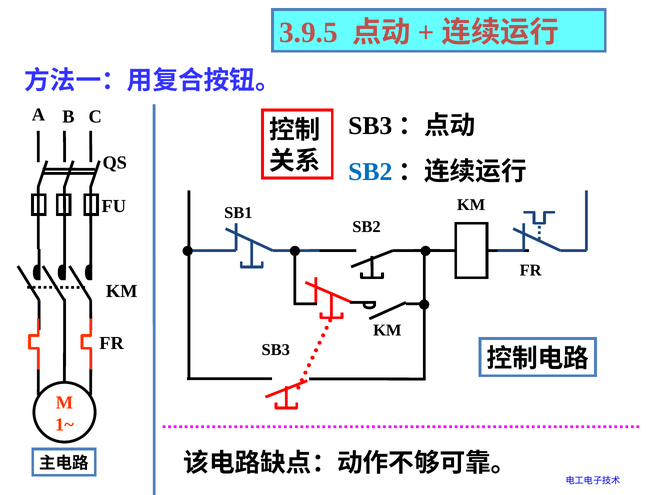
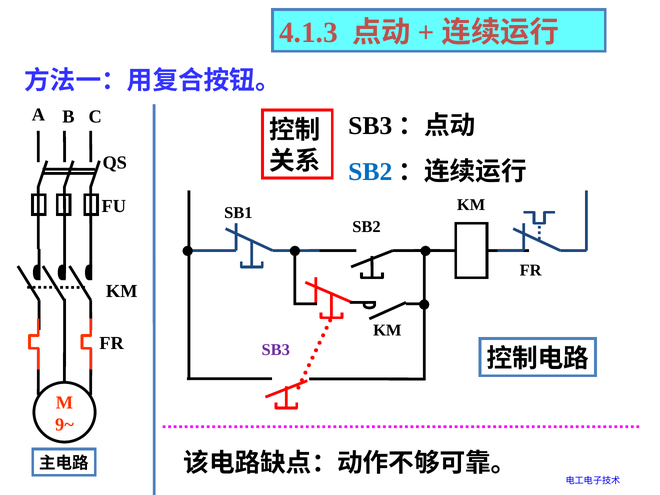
3.9.5: 3.9.5 -> 4.1.3
SB3 at (276, 350) colour: black -> purple
1~: 1~ -> 9~
